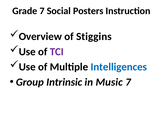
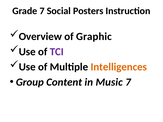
Stiggins: Stiggins -> Graphic
Intelligences colour: blue -> orange
Intrinsic: Intrinsic -> Content
